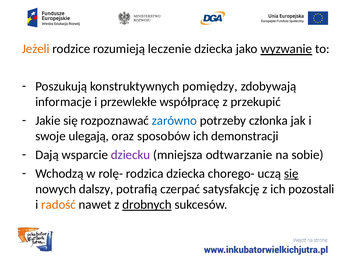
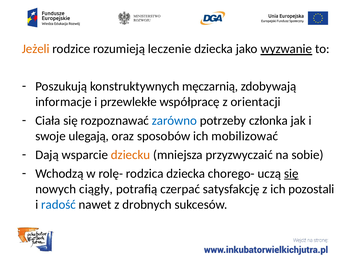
pomiędzy: pomiędzy -> męczarnią
przekupić: przekupić -> orientacji
Jakie: Jakie -> Ciała
demonstracji: demonstracji -> mobilizować
dziecku colour: purple -> orange
odtwarzanie: odtwarzanie -> przyzwyczaić
dalszy: dalszy -> ciągły
radość colour: orange -> blue
drobnych underline: present -> none
